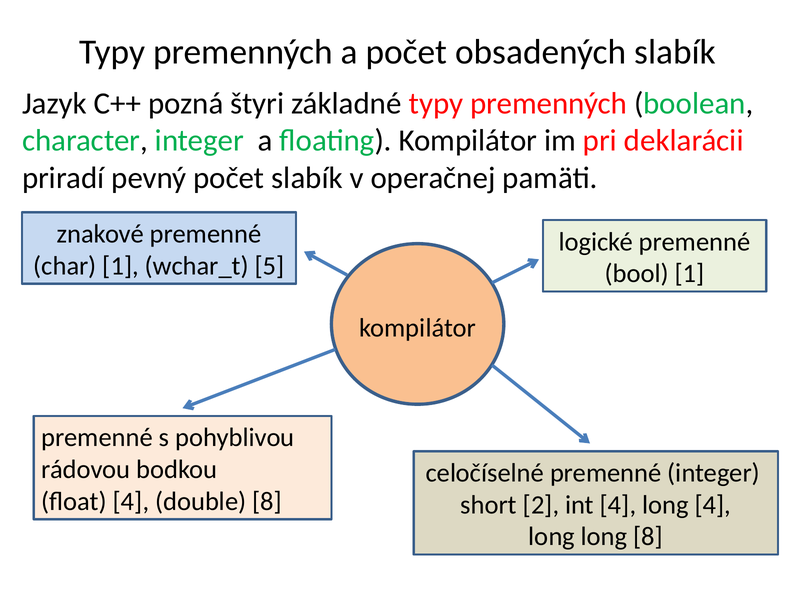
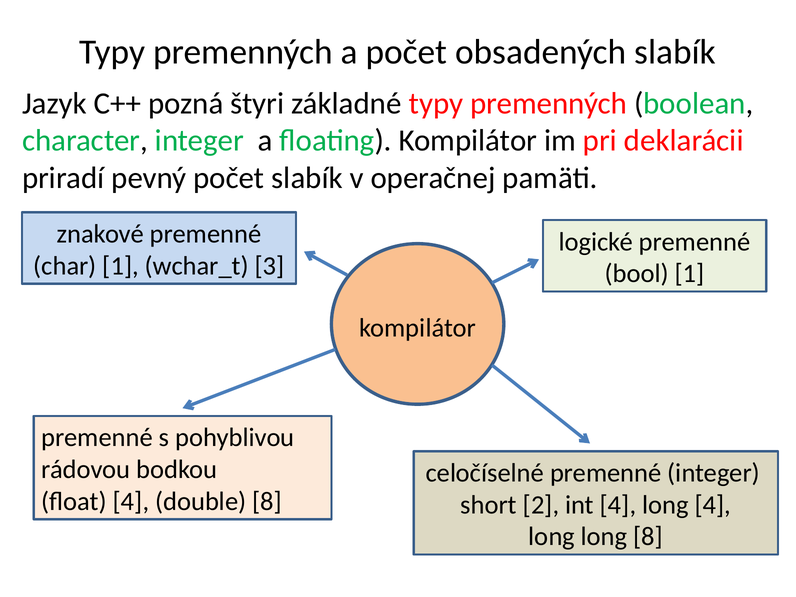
5: 5 -> 3
